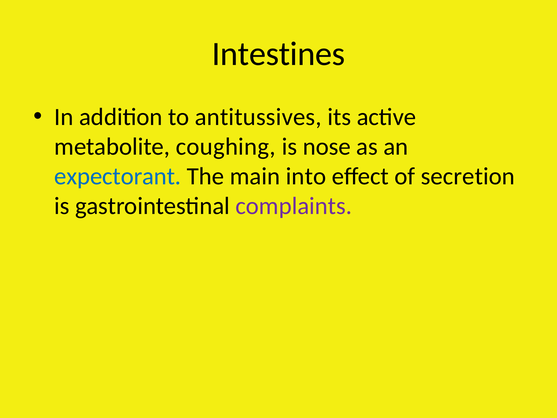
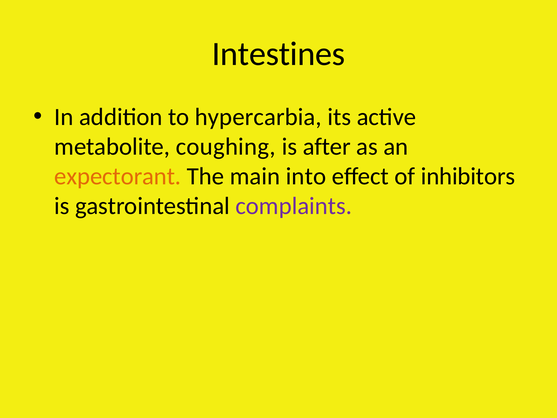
antitussives: antitussives -> hypercarbia
nose: nose -> after
expectorant colour: blue -> orange
secretion: secretion -> inhibitors
